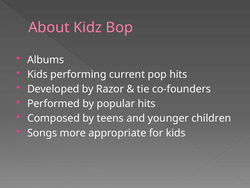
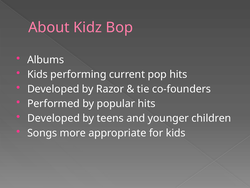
Composed at (54, 118): Composed -> Developed
